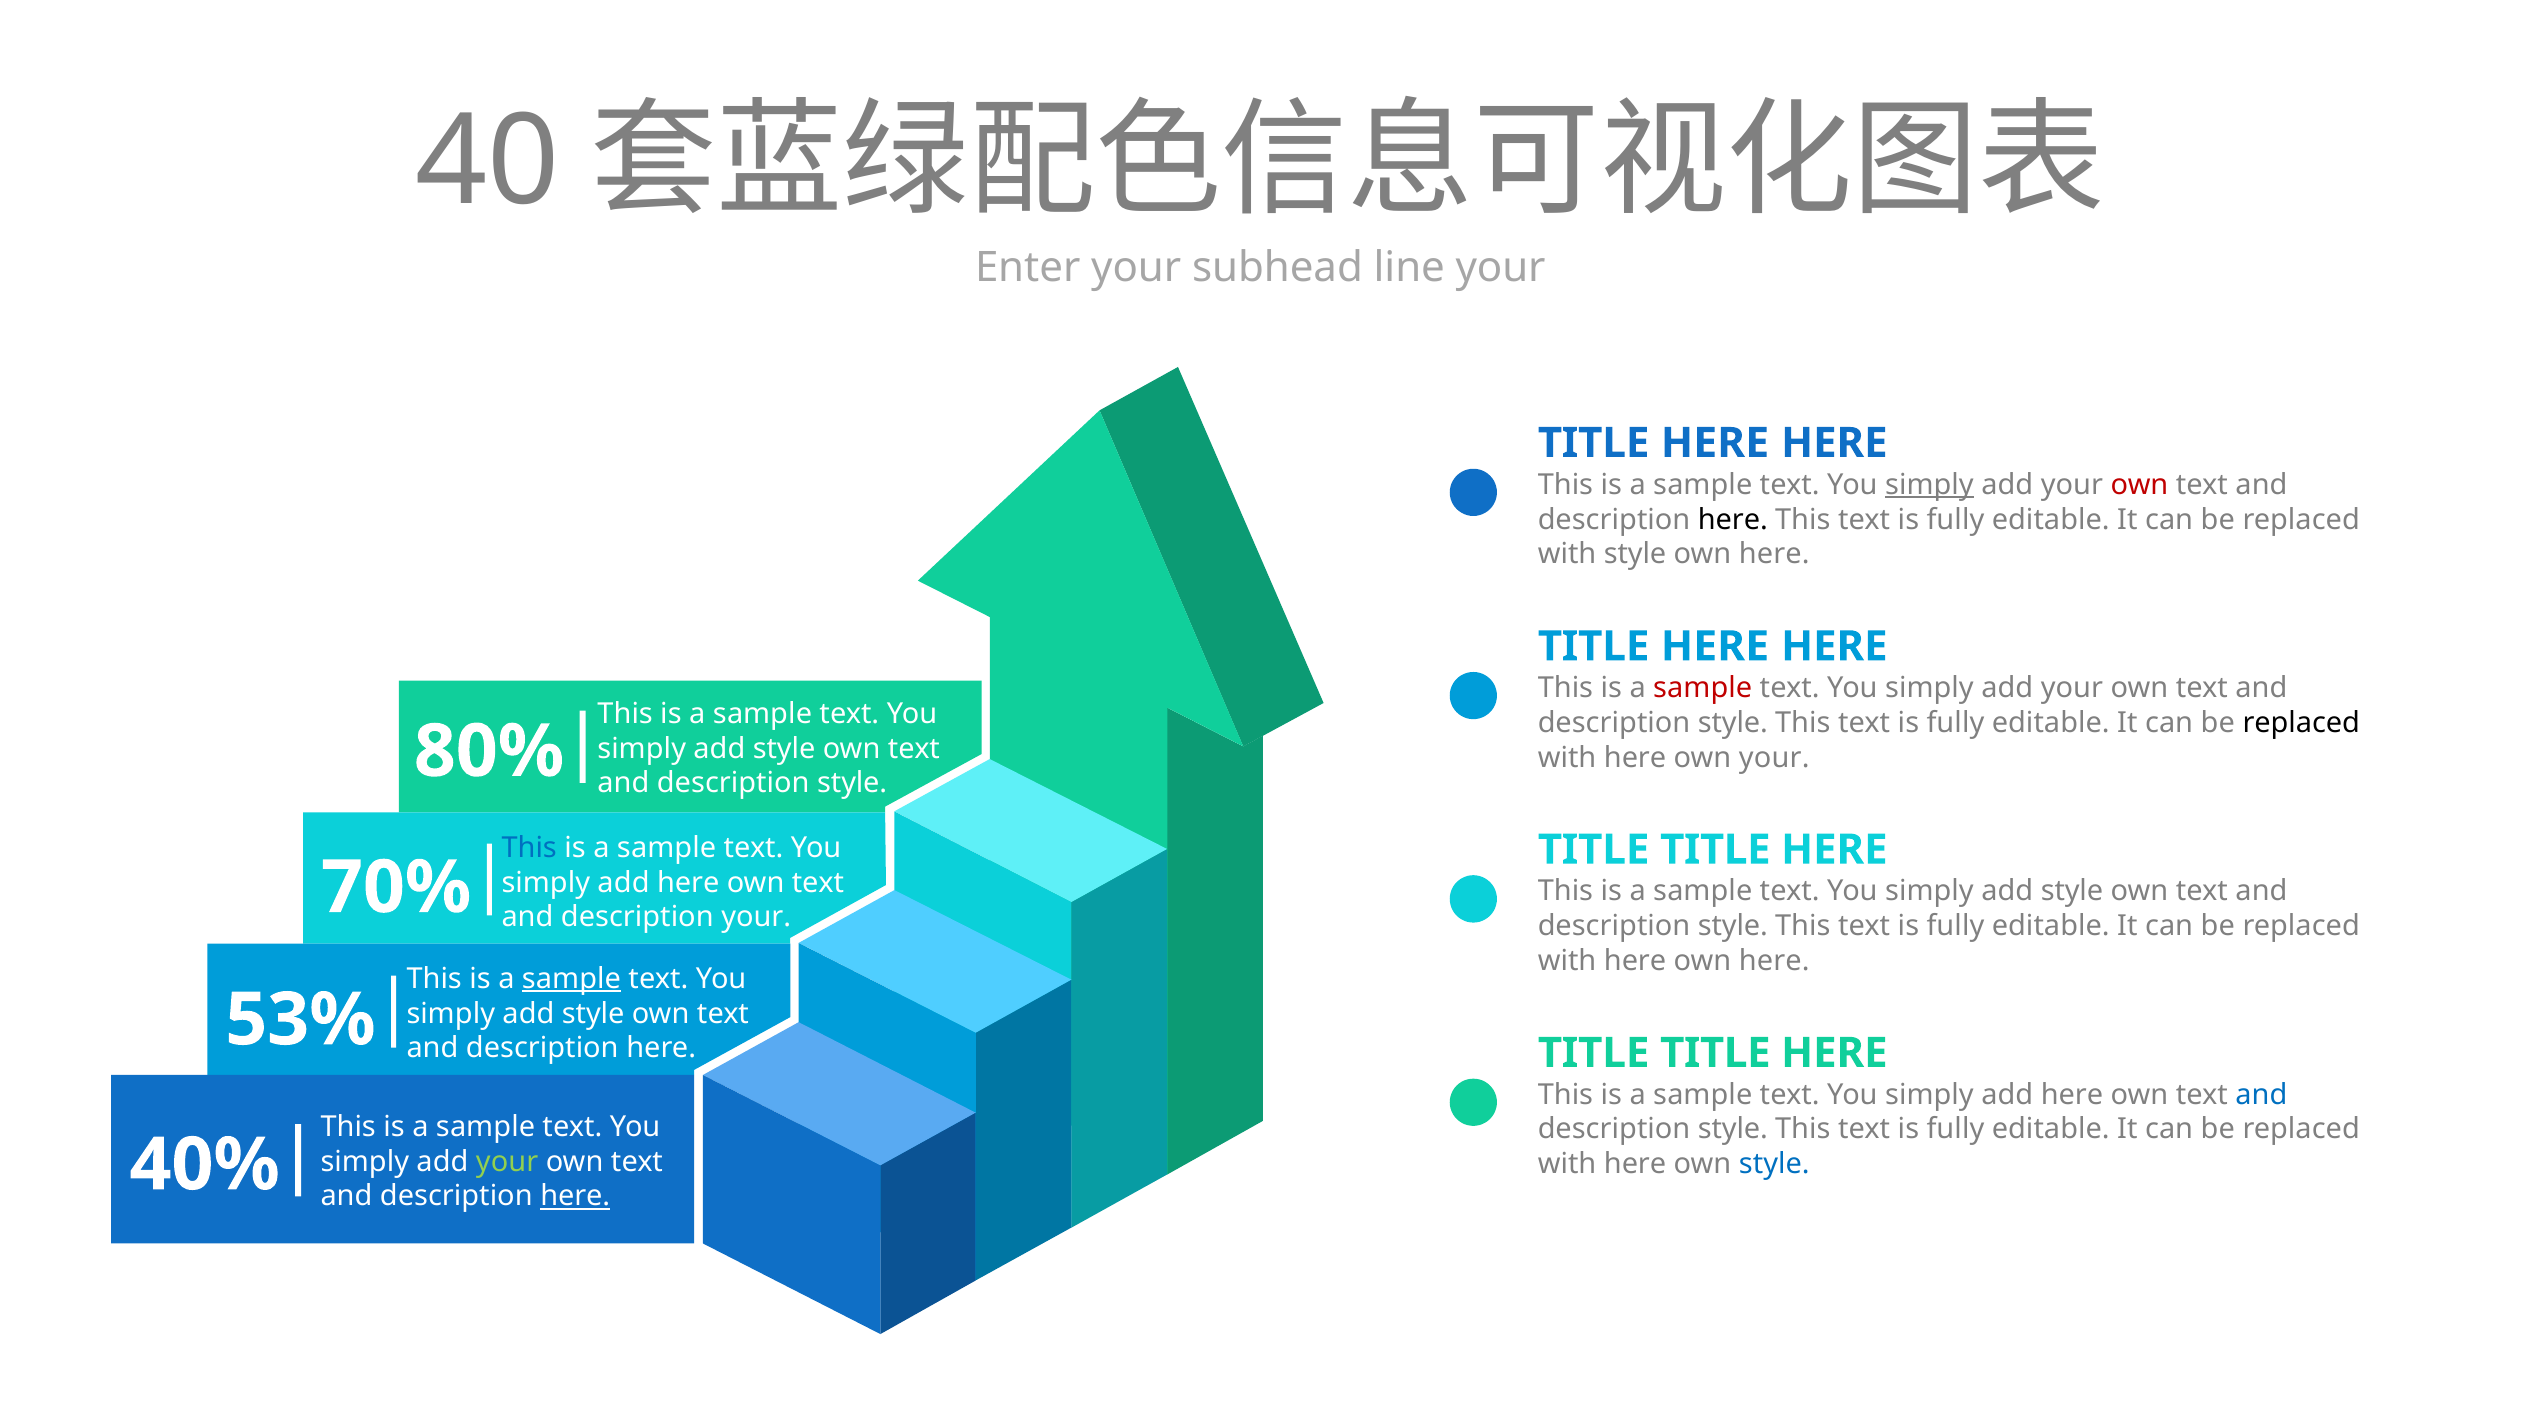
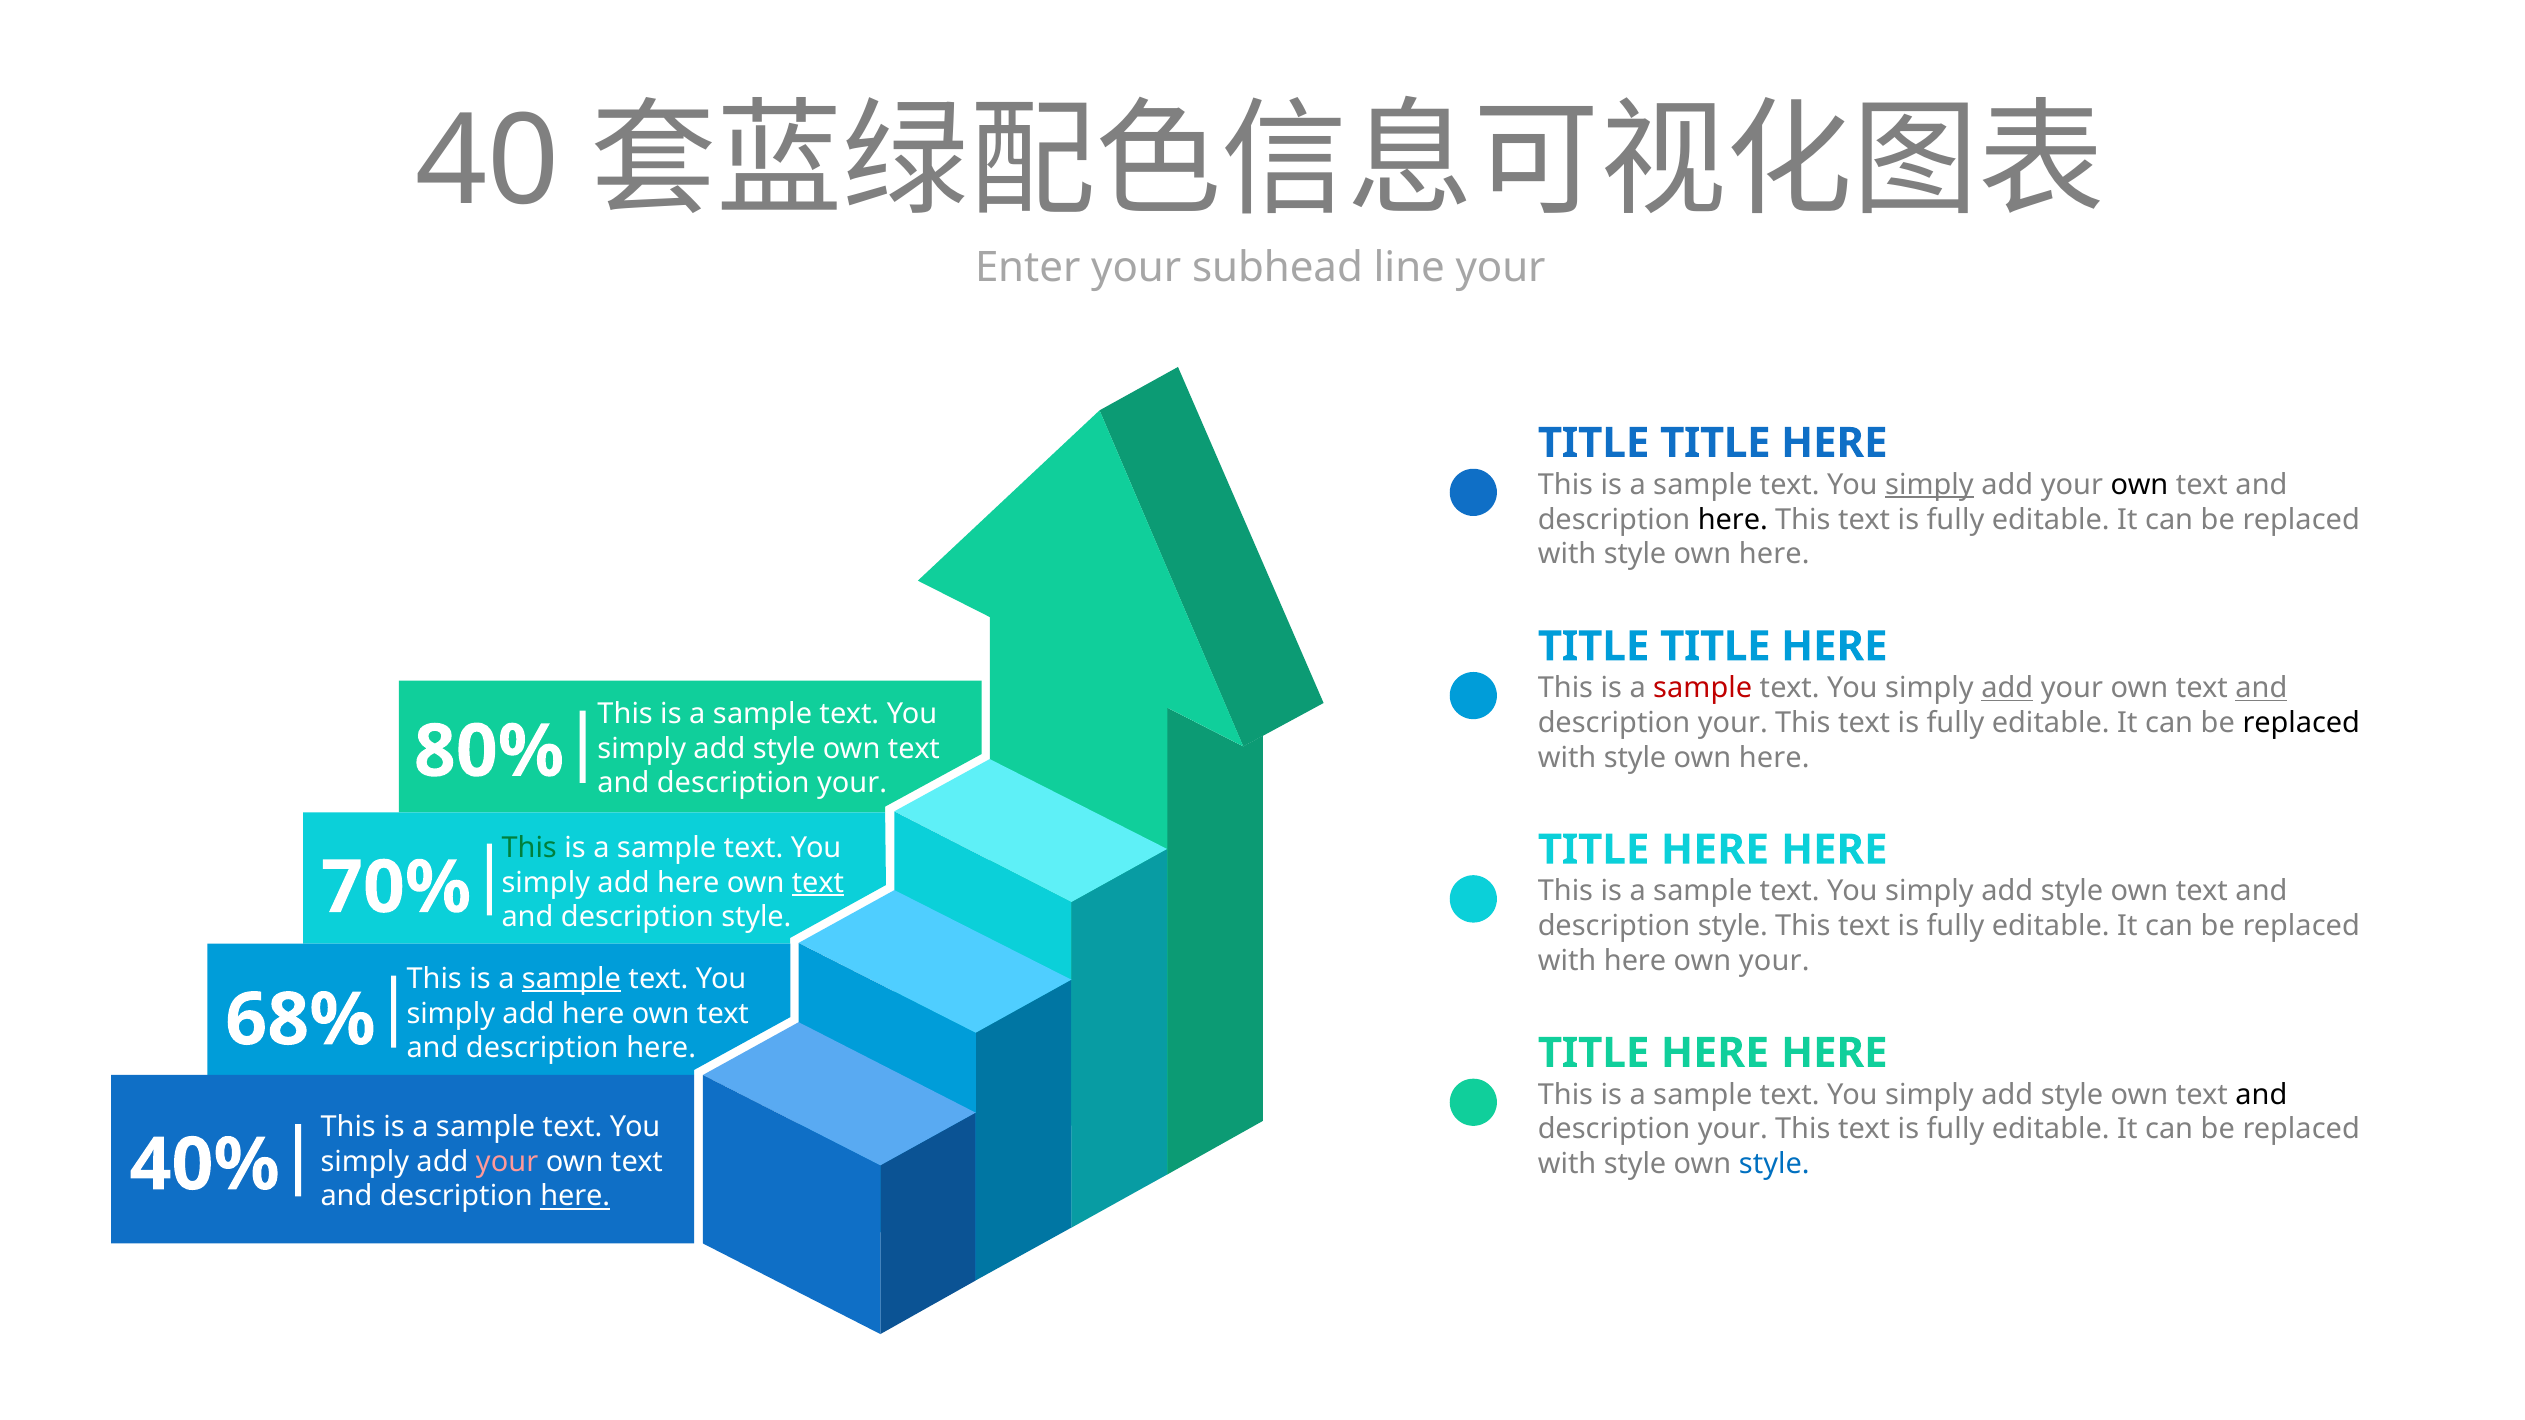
HERE at (1715, 443): HERE -> TITLE
own at (2139, 485) colour: red -> black
HERE at (1715, 647): HERE -> TITLE
add at (2007, 688) underline: none -> present
and at (2261, 688) underline: none -> present
style at (1733, 723): style -> your
here at (1635, 758): here -> style
your at (1774, 758): your -> here
style at (852, 783): style -> your
This at (529, 848) colour: blue -> green
TITLE at (1715, 850): TITLE -> HERE
text at (818, 883) underline: none -> present
your at (756, 917): your -> style
here at (1774, 961): here -> your
style at (593, 1014): style -> here
53%: 53% -> 68%
TITLE at (1715, 1053): TITLE -> HERE
here at (2072, 1095): here -> style
and at (2261, 1095) colour: blue -> black
style at (1733, 1130): style -> your
your at (507, 1162) colour: light green -> pink
here at (1635, 1164): here -> style
